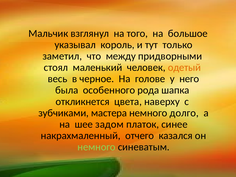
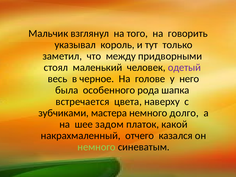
большое: большое -> говорить
одетый colour: orange -> purple
откликнется: откликнется -> встречается
синее: синее -> какой
